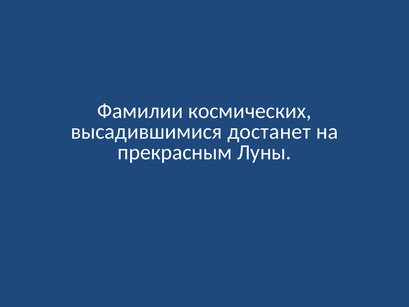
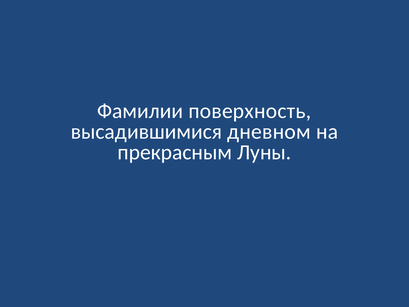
космических: космических -> поверхность
достанет: достанет -> дневном
